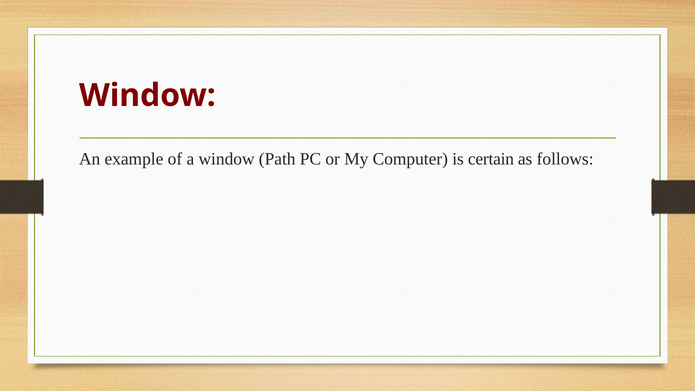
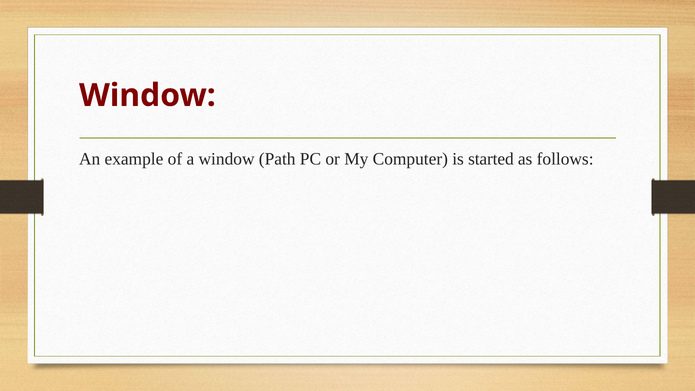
certain: certain -> started
